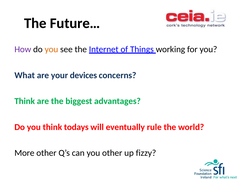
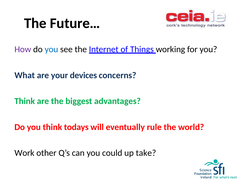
you at (51, 49) colour: orange -> blue
More: More -> Work
you other: other -> could
fizzy: fizzy -> take
